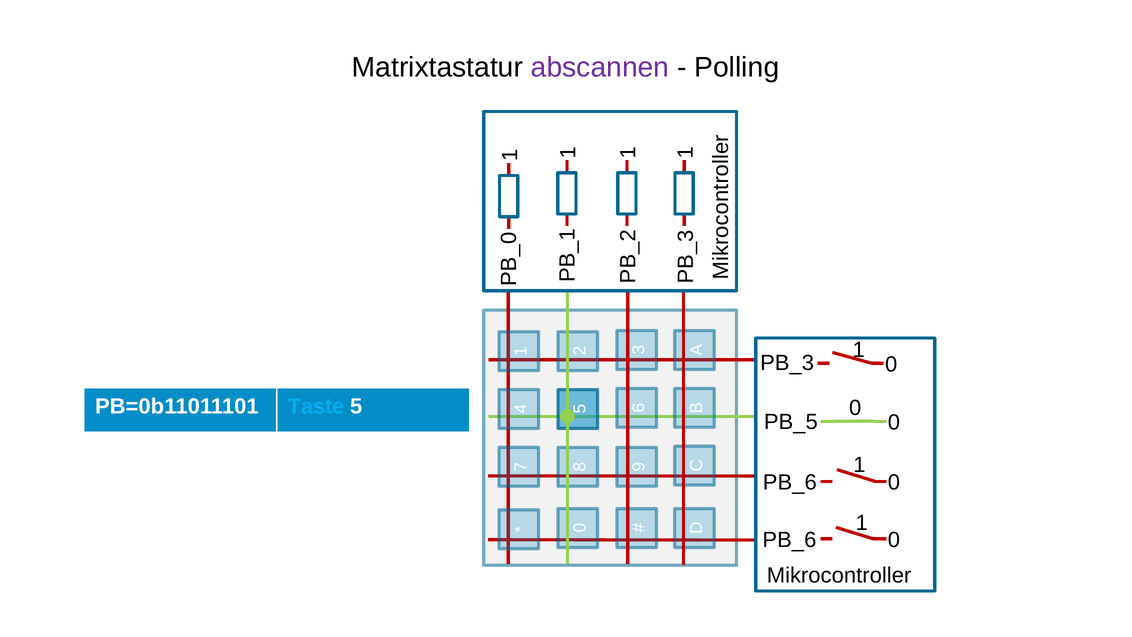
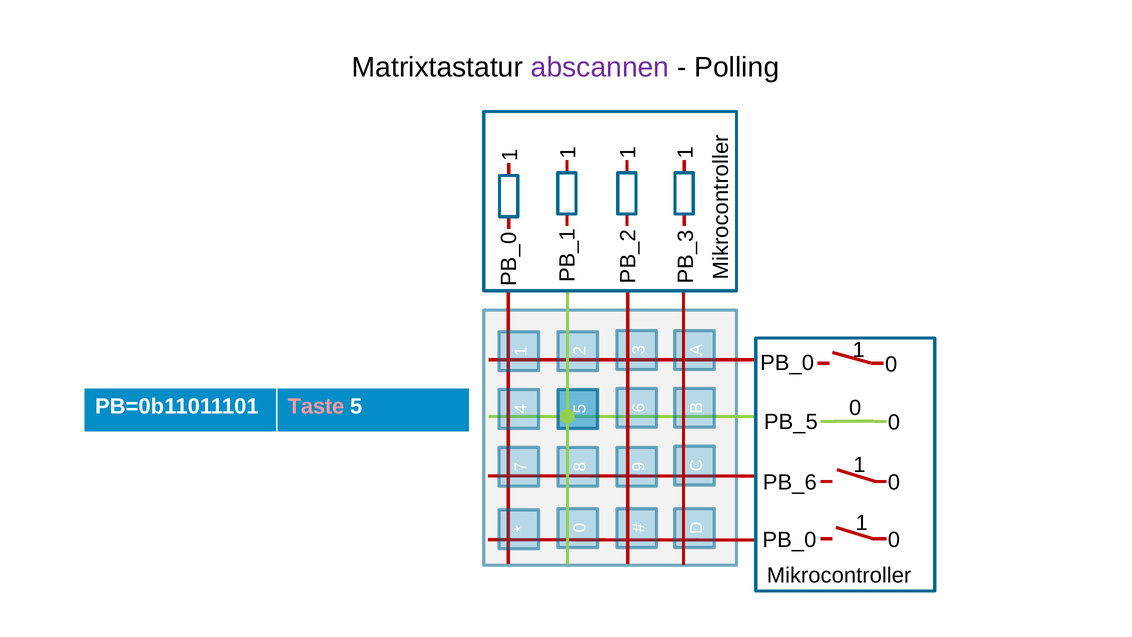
PB_3 at (787, 363): PB_3 -> PB_0
Taste colour: light blue -> pink
PB_6 at (789, 540): PB_6 -> PB_0
